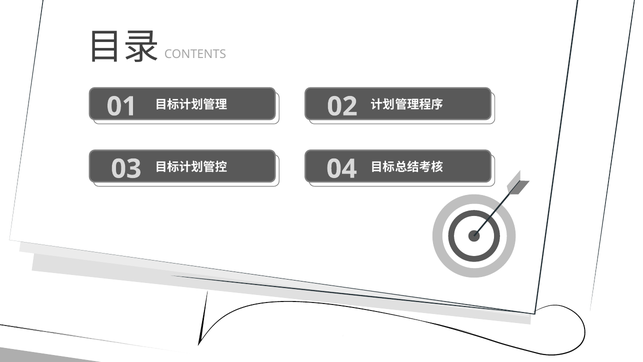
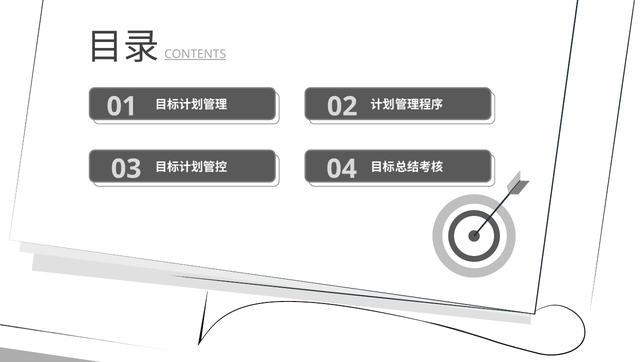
CONTENTS underline: none -> present
